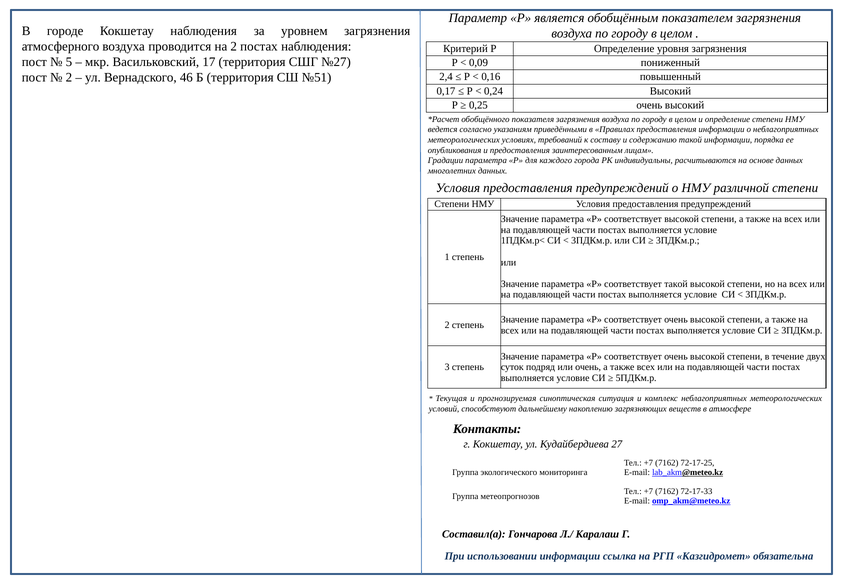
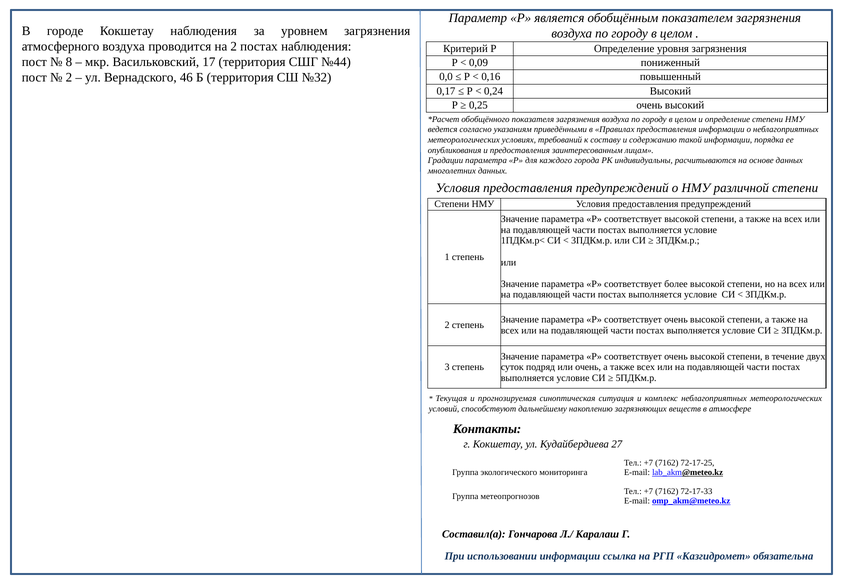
5: 5 -> 8
№27: №27 -> №44
№51: №51 -> №32
2,4: 2,4 -> 0,0
соответствует такой: такой -> более
